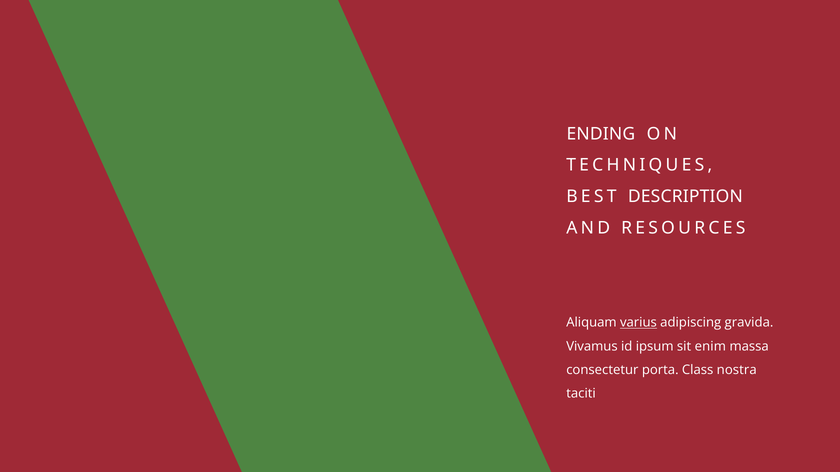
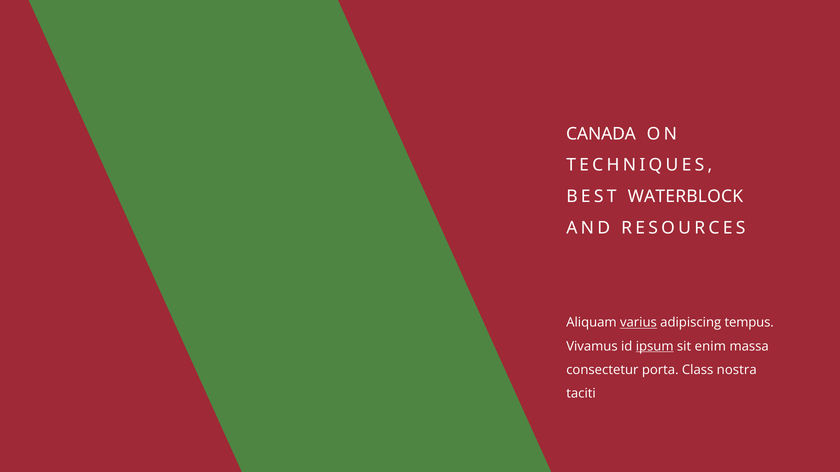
ENDING: ENDING -> CANADA
DESCRIPTION: DESCRIPTION -> WATERBLOCK
gravida: gravida -> tempus
ipsum underline: none -> present
